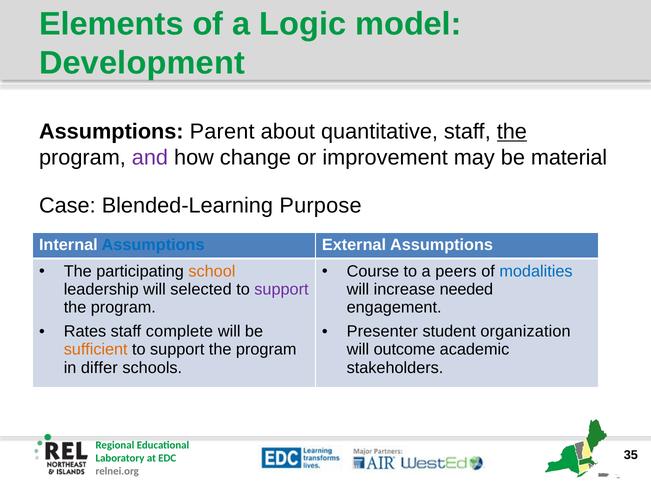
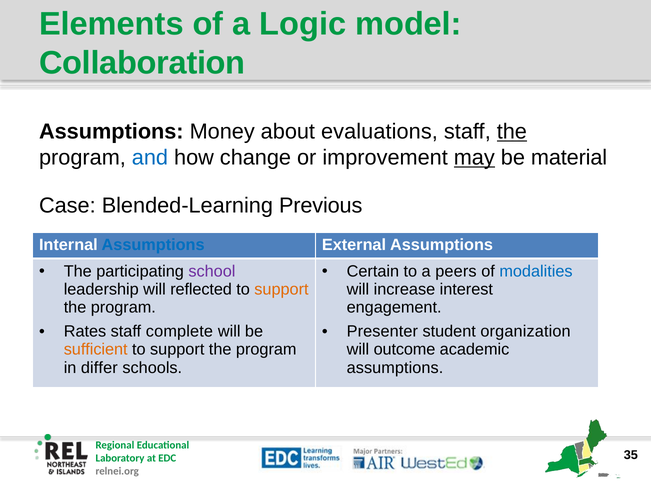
Development: Development -> Collaboration
Parent: Parent -> Money
quantitative: quantitative -> evaluations
and colour: purple -> blue
may underline: none -> present
Purpose: Purpose -> Previous
school colour: orange -> purple
Course: Course -> Certain
selected: selected -> reflected
support at (281, 290) colour: purple -> orange
needed: needed -> interest
stakeholders at (395, 368): stakeholders -> assumptions
